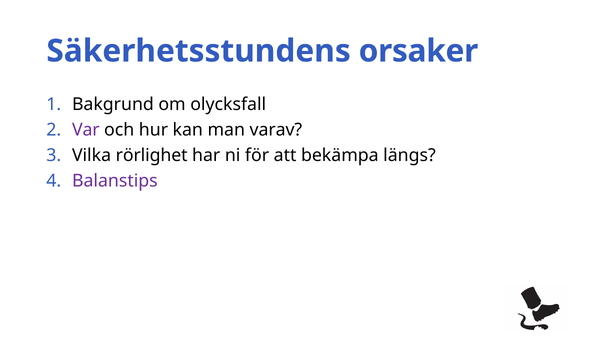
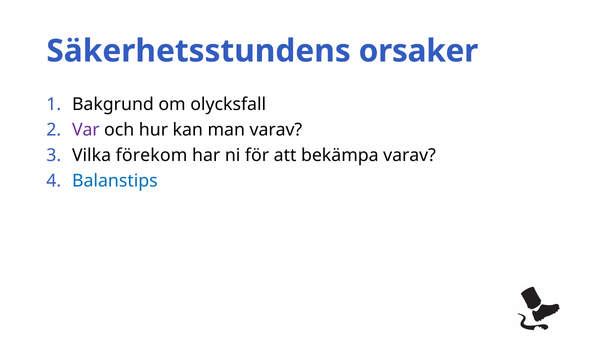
rörlighet: rörlighet -> förekom
bekämpa längs: längs -> varav
Balanstips colour: purple -> blue
